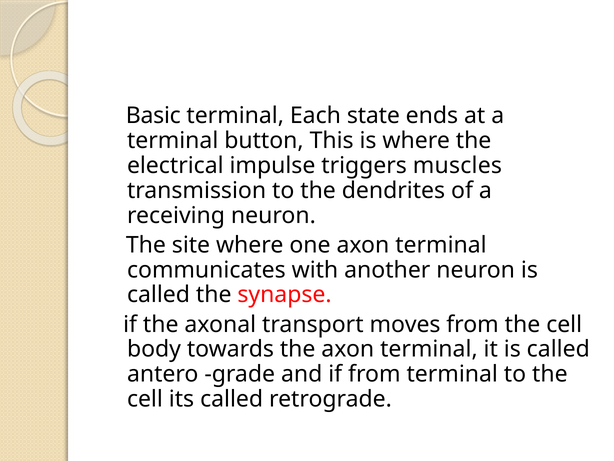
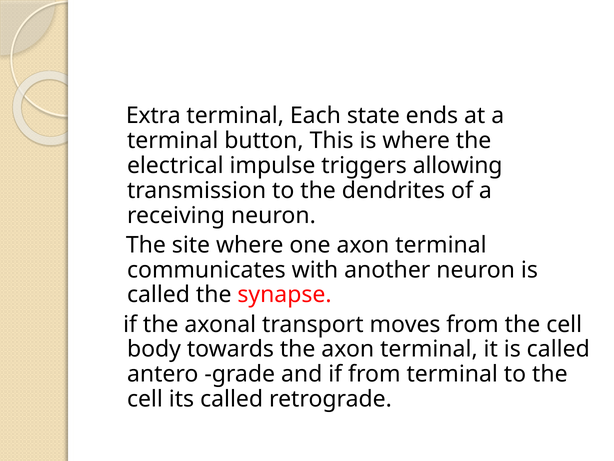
Basic: Basic -> Extra
muscles: muscles -> allowing
